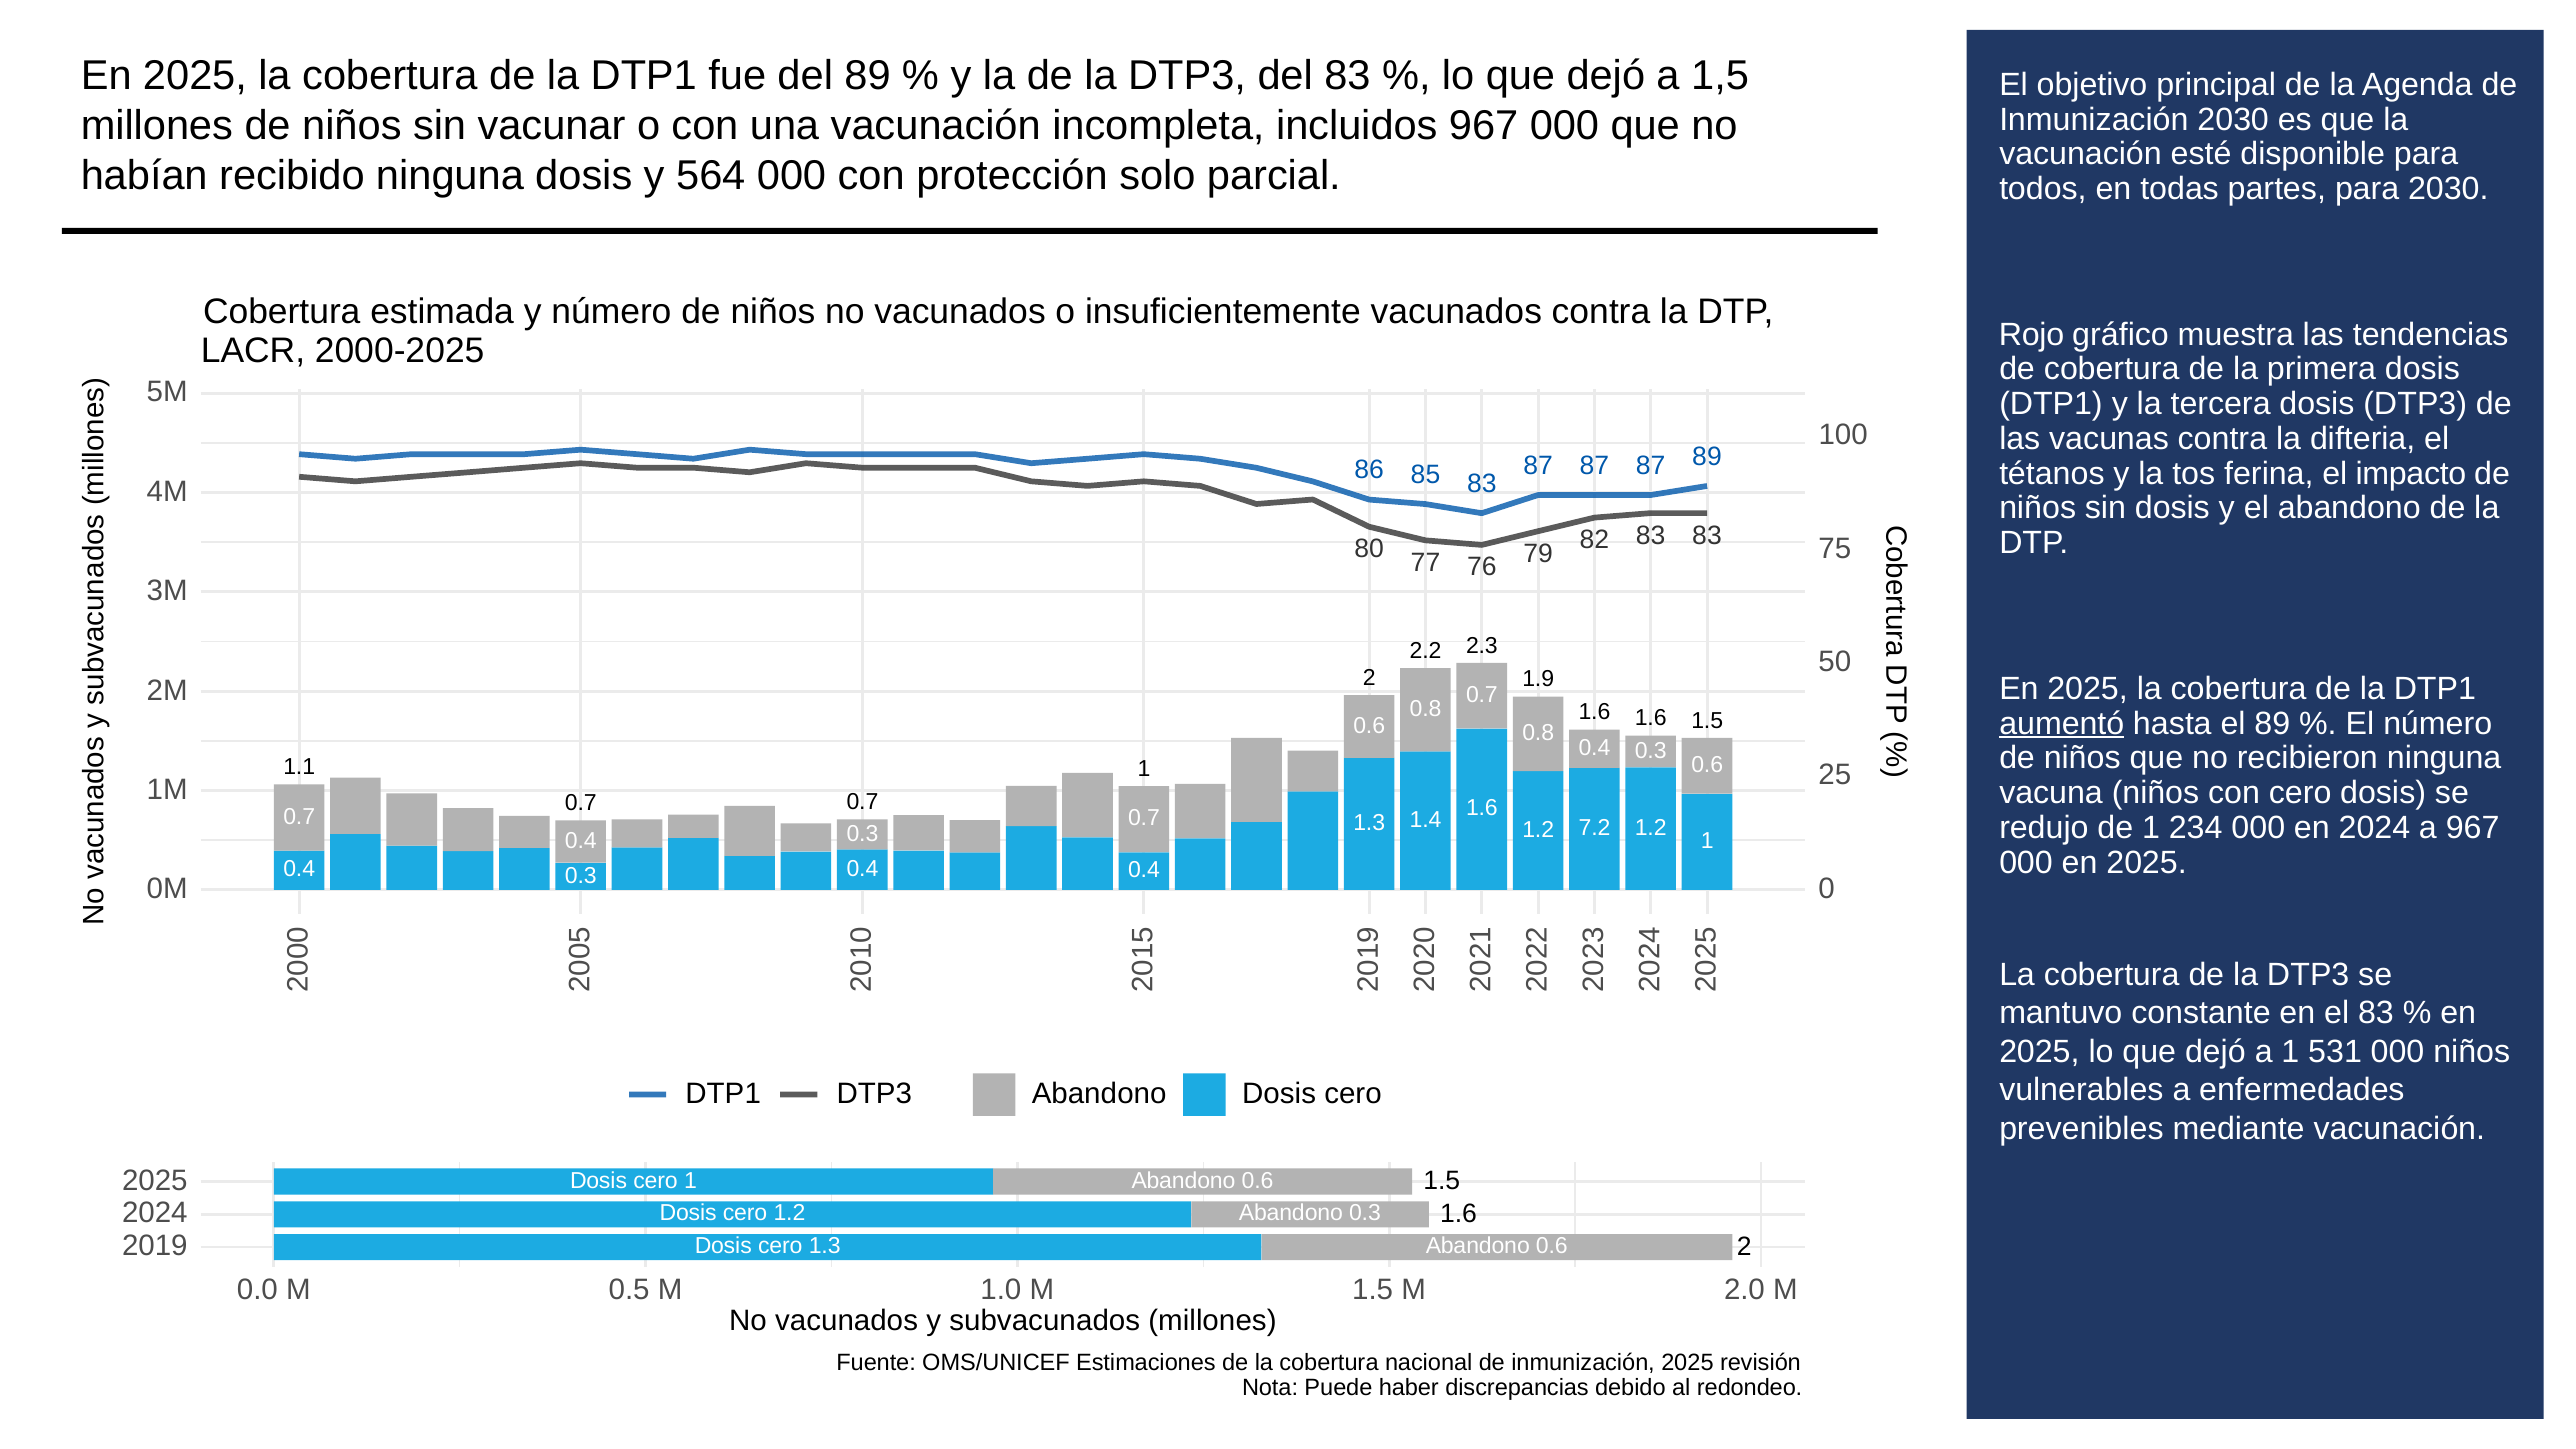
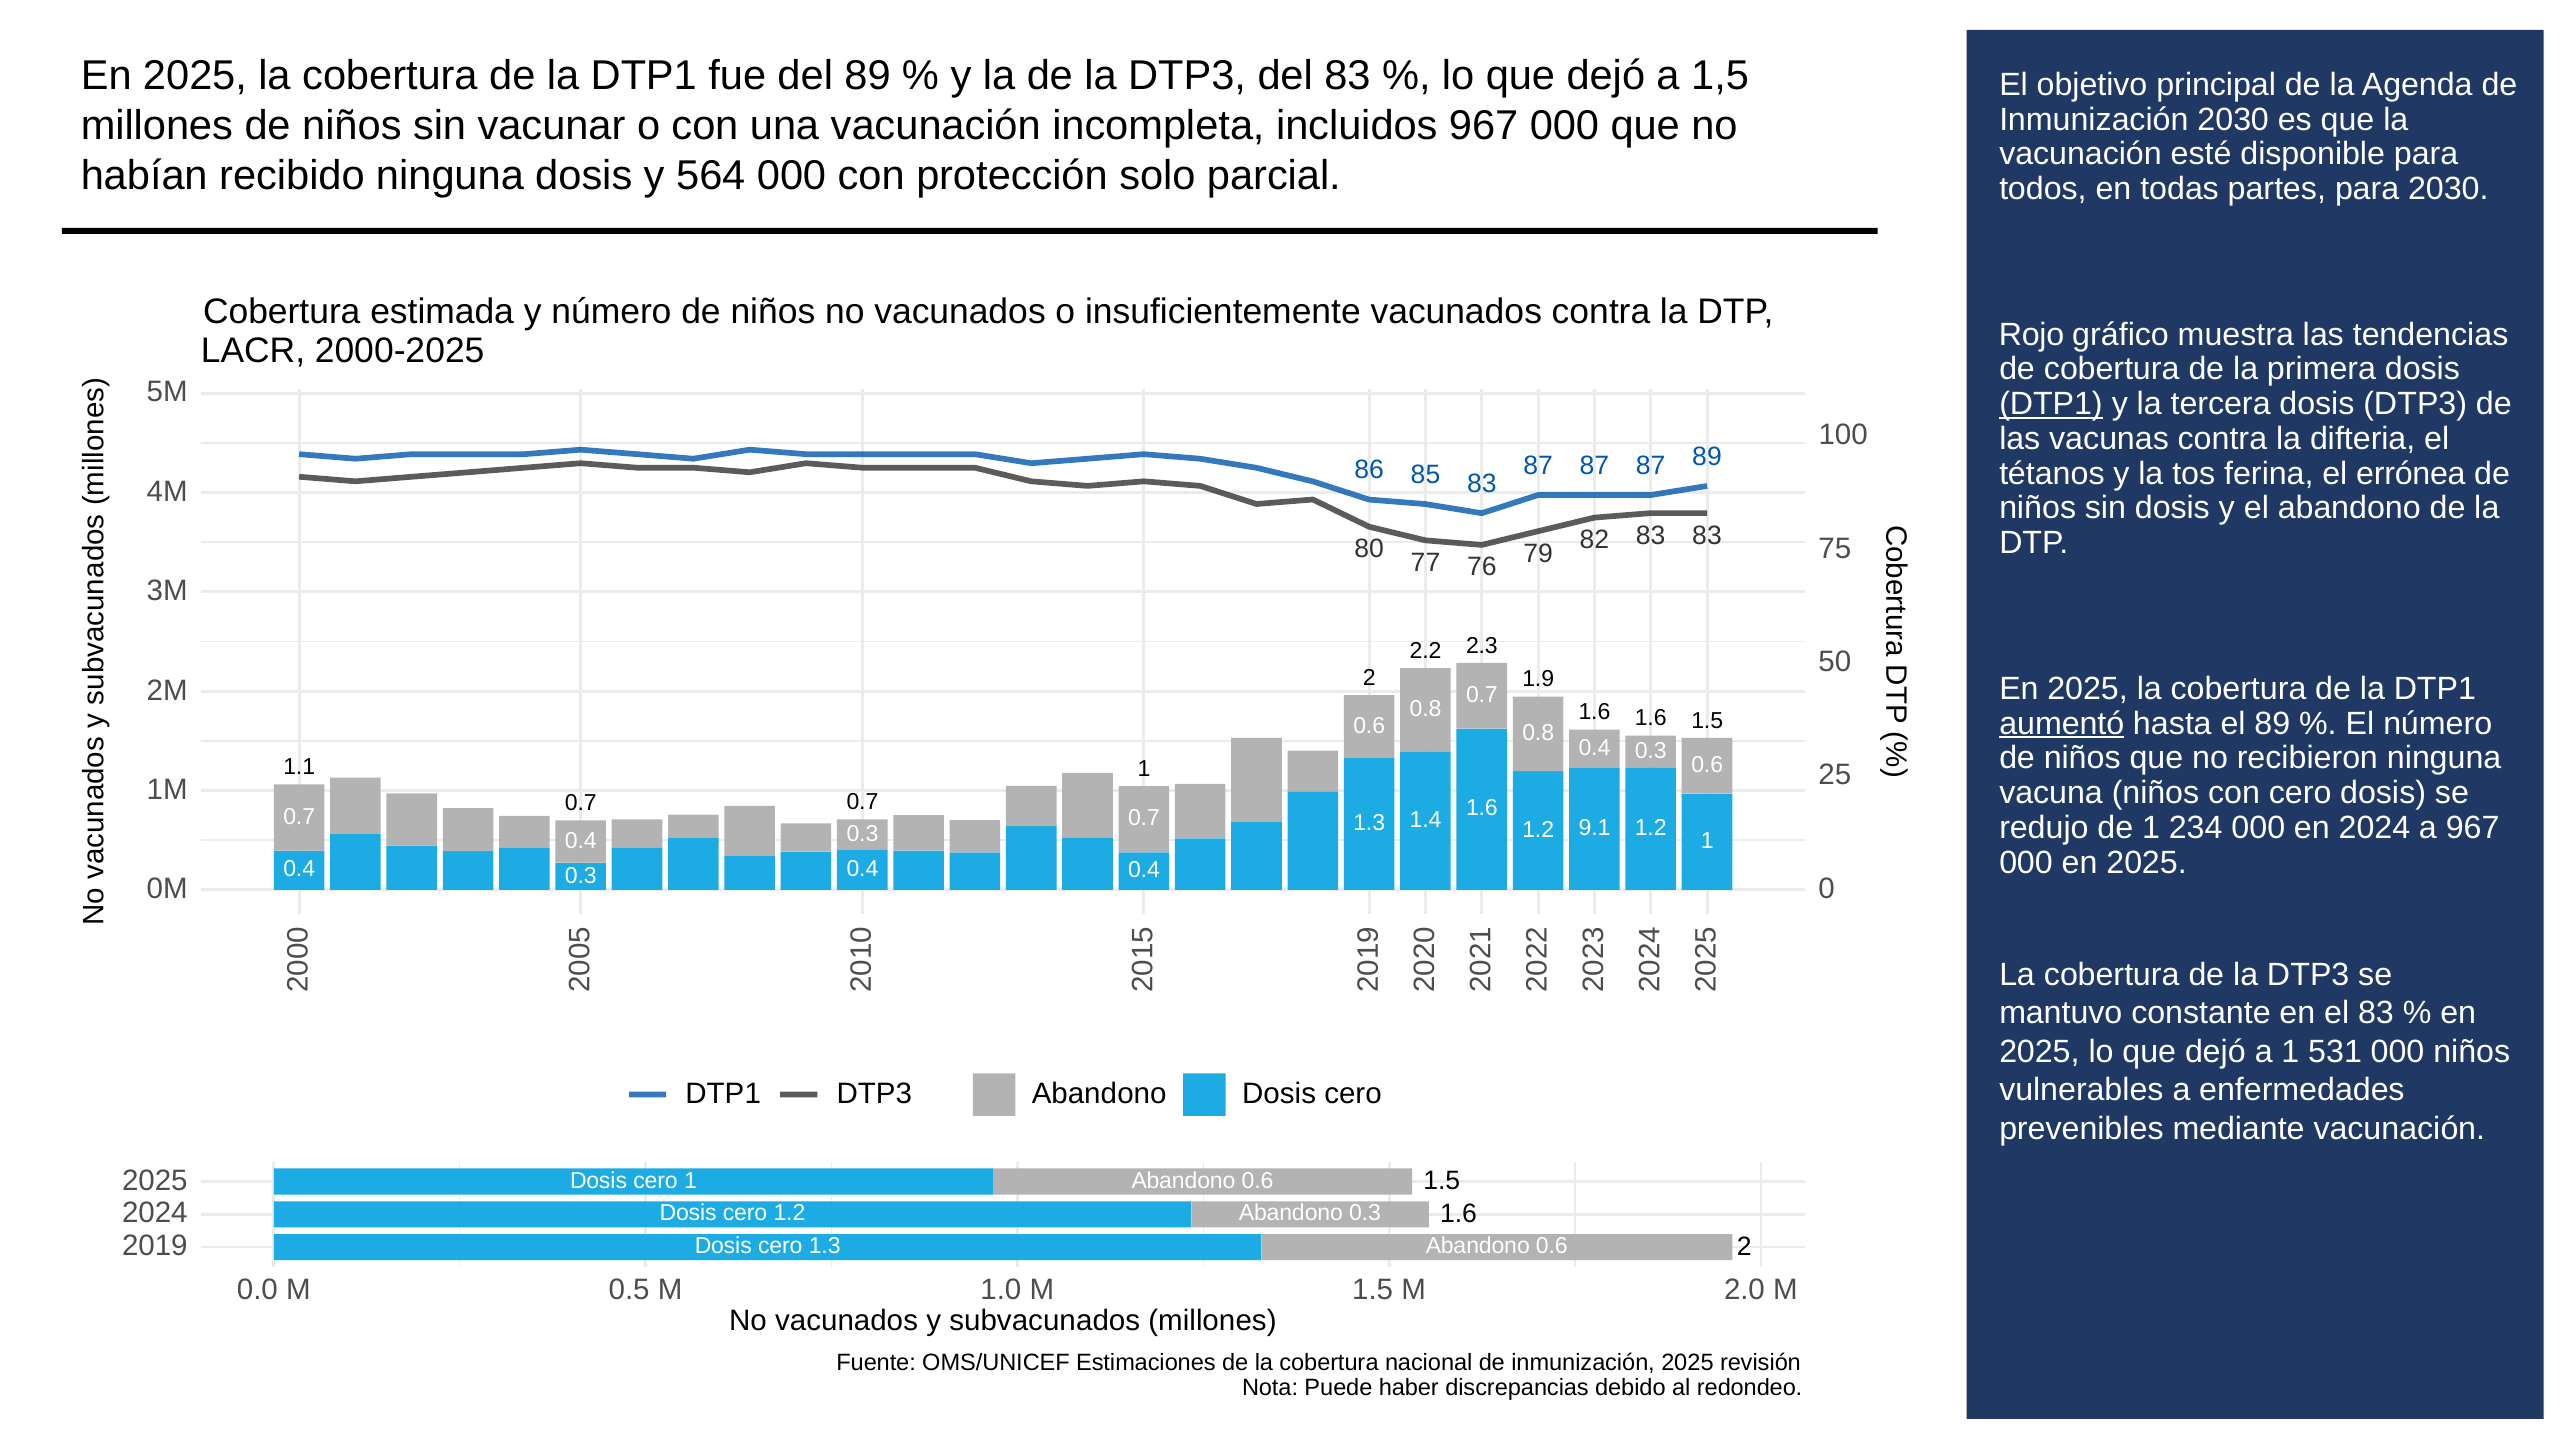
DTP1 at (2051, 404) underline: none -> present
impacto: impacto -> errónea
7.2: 7.2 -> 9.1
